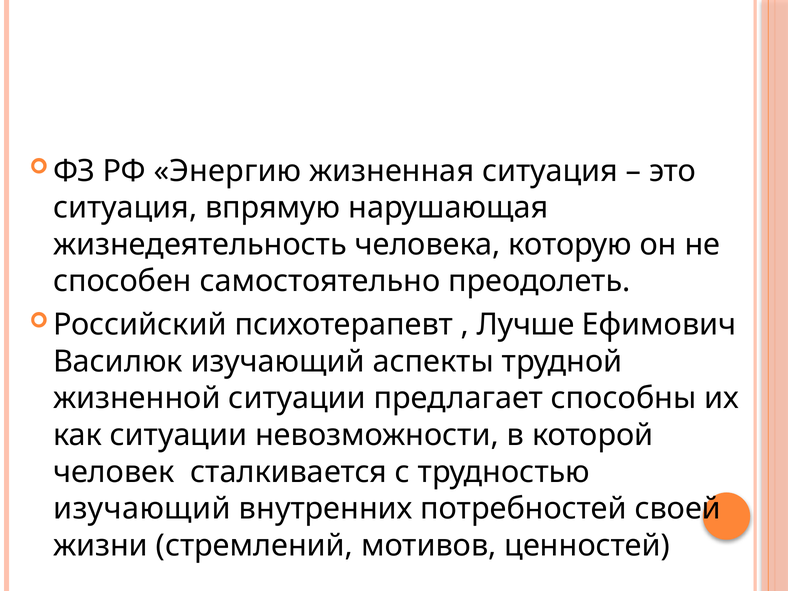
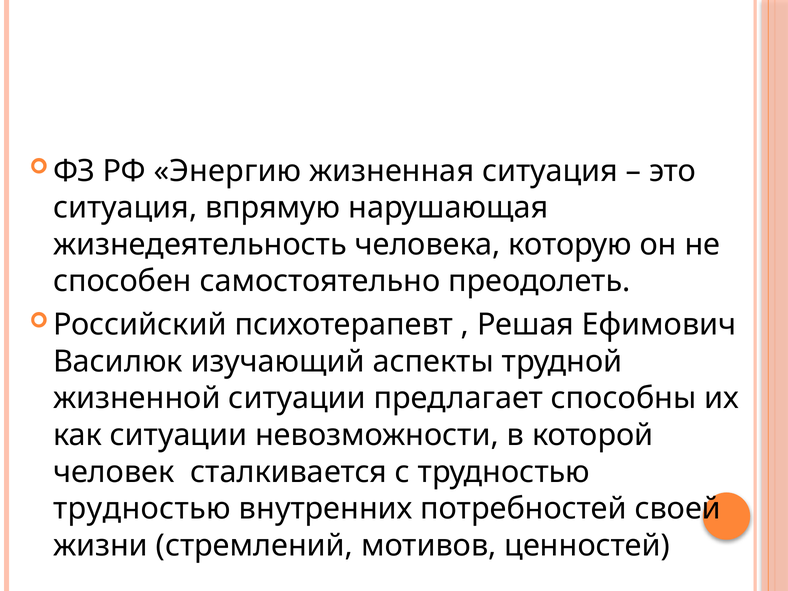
Лучше: Лучше -> Решая
изучающий at (142, 509): изучающий -> трудностью
